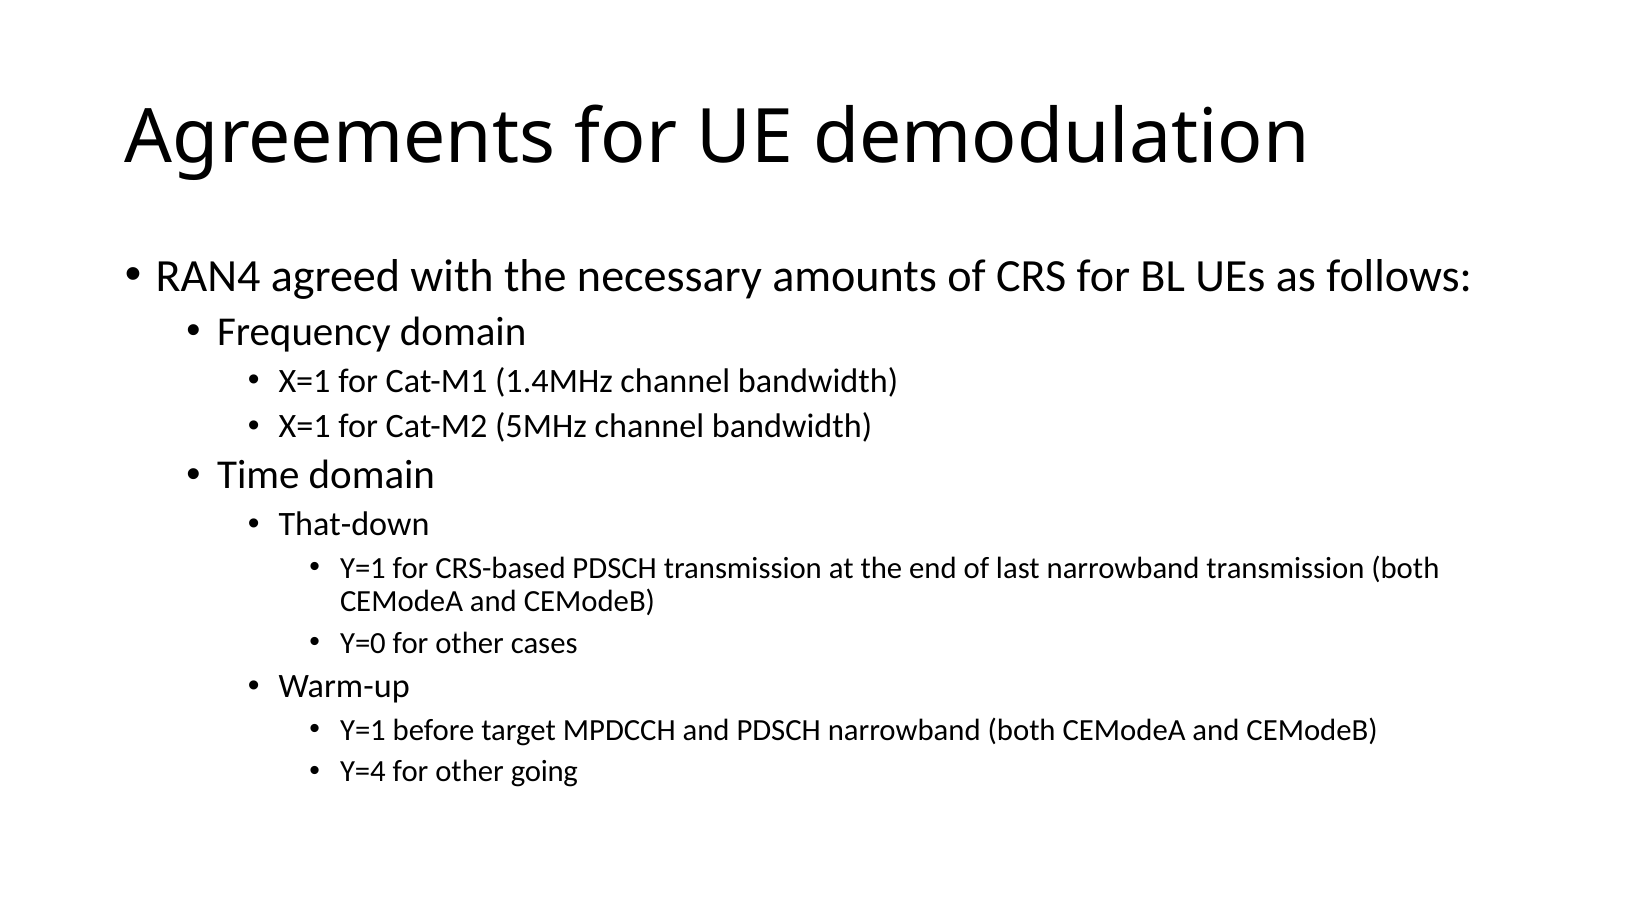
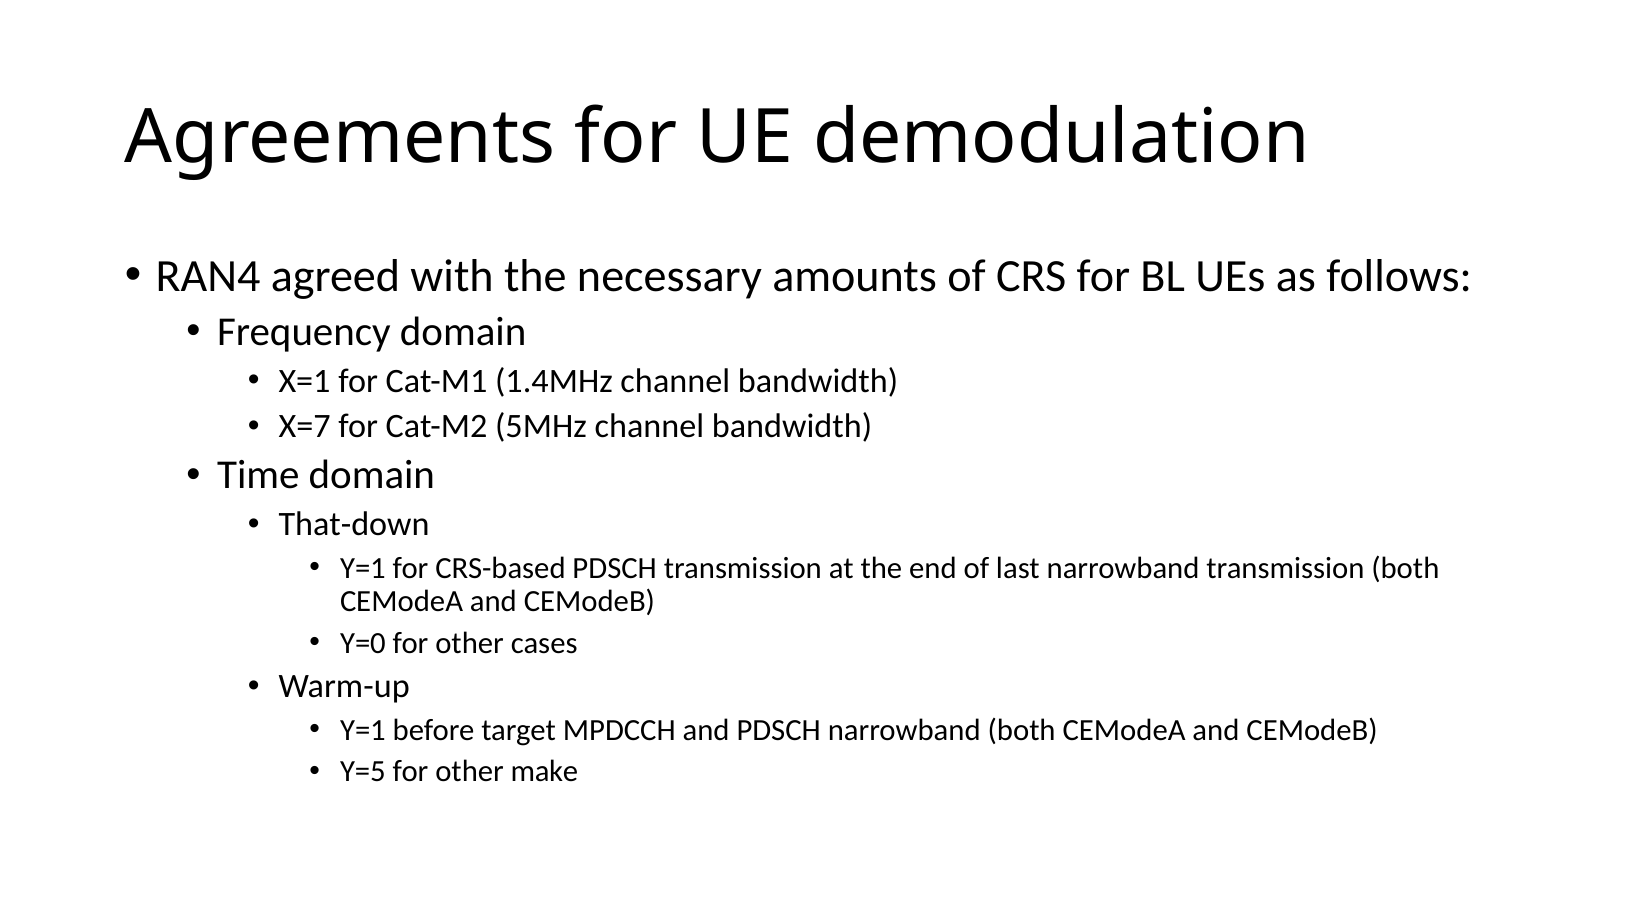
X=1 at (305, 426): X=1 -> X=7
Y=4: Y=4 -> Y=5
going: going -> make
